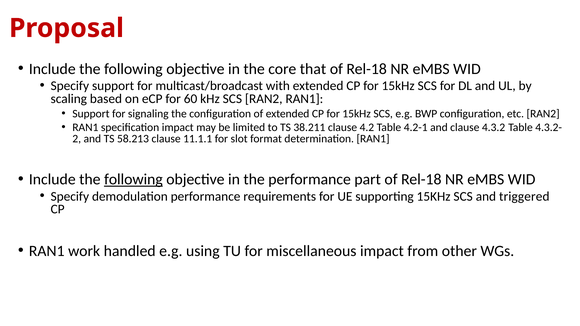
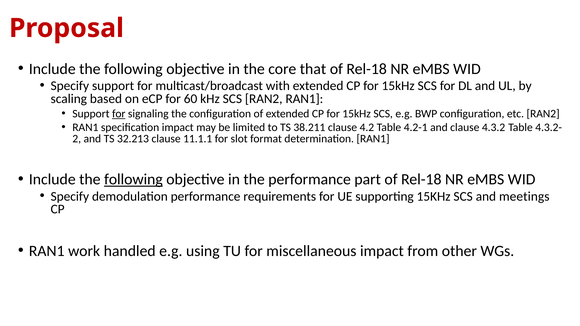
for at (119, 114) underline: none -> present
58.213: 58.213 -> 32.213
triggered: triggered -> meetings
